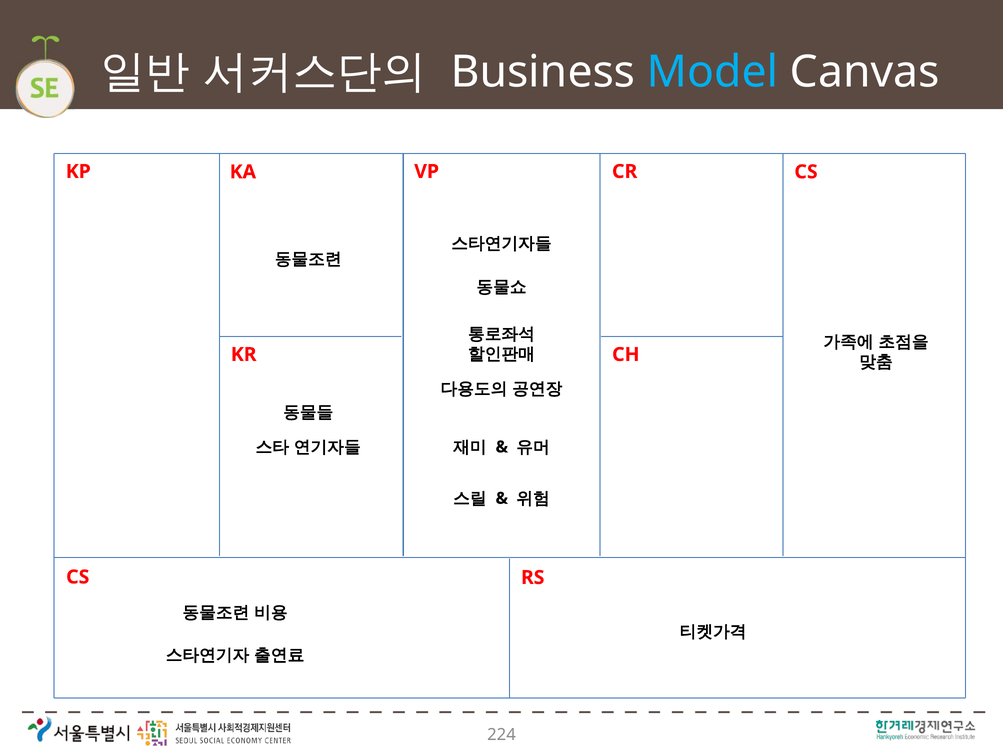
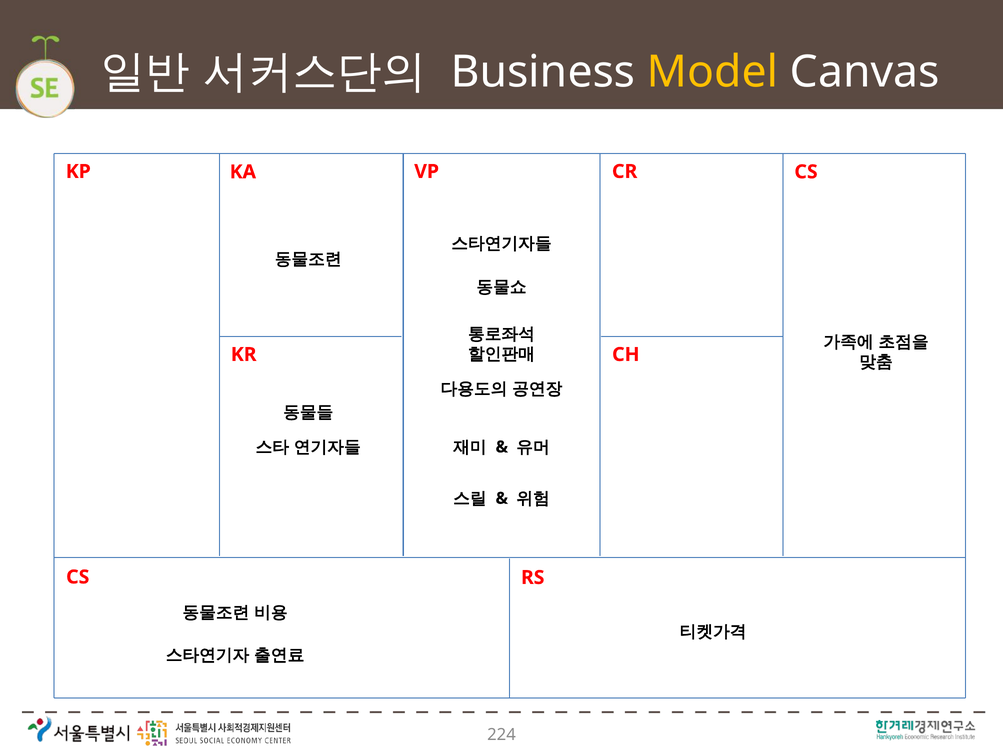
Model colour: light blue -> yellow
